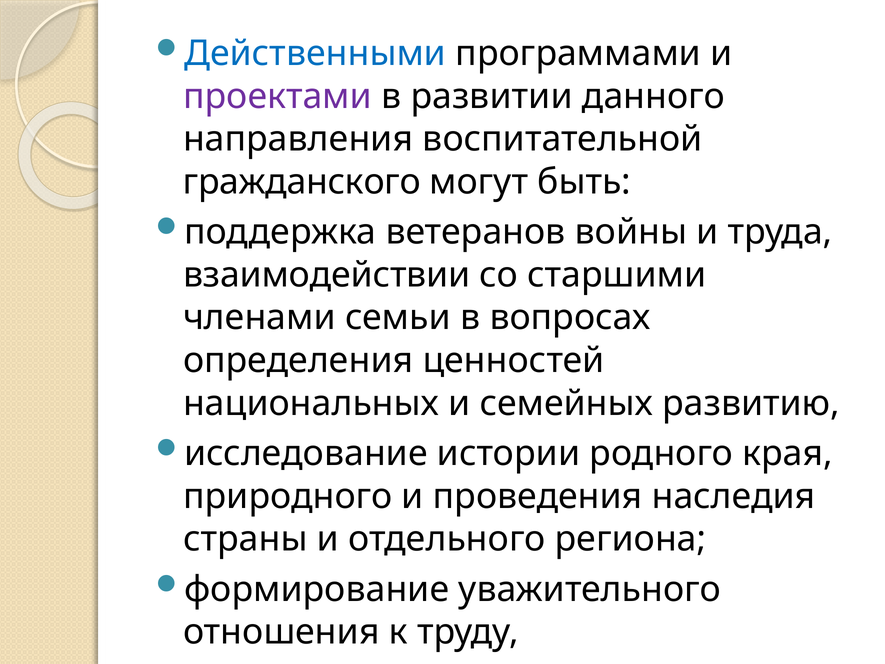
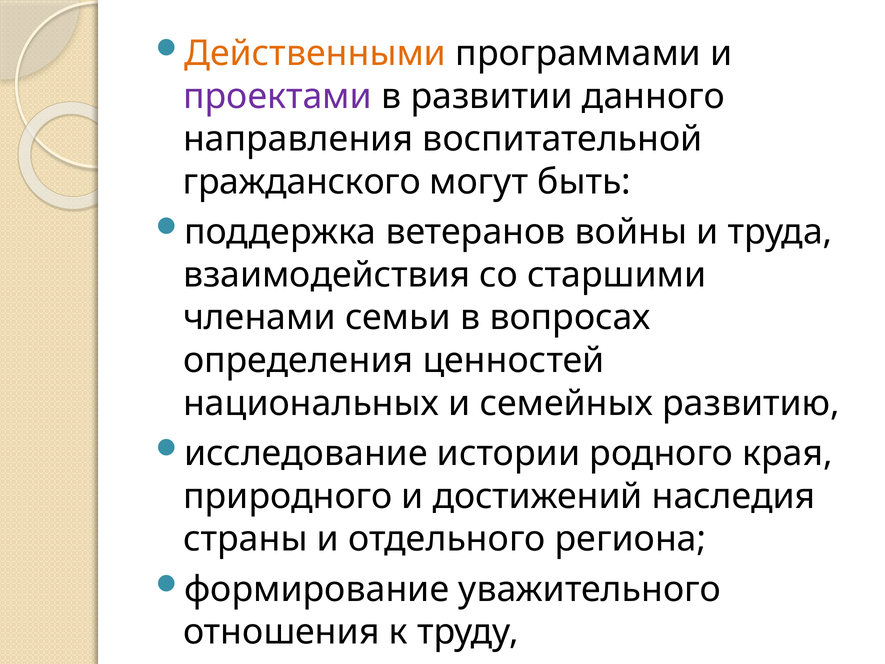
Действенными colour: blue -> orange
взаимодействии: взаимодействии -> взаимодействия
проведения: проведения -> достижений
